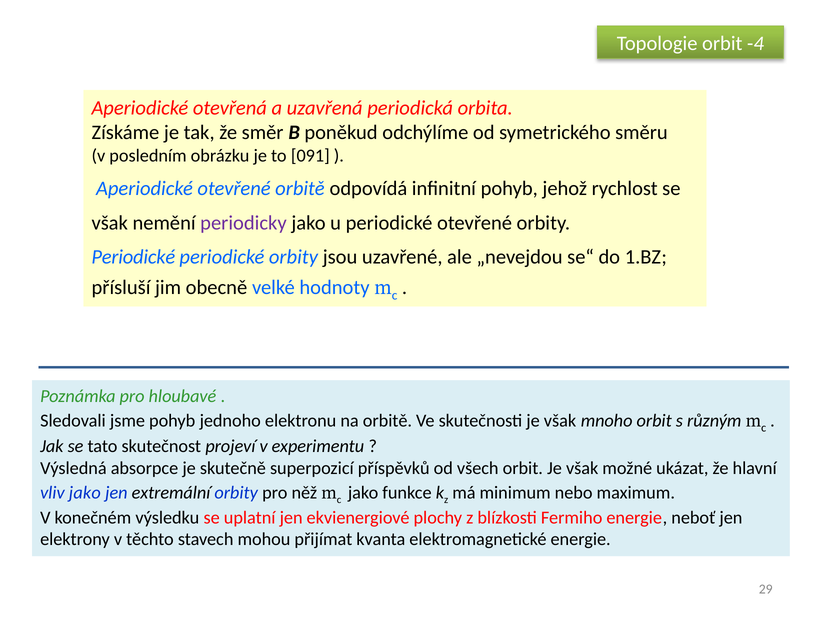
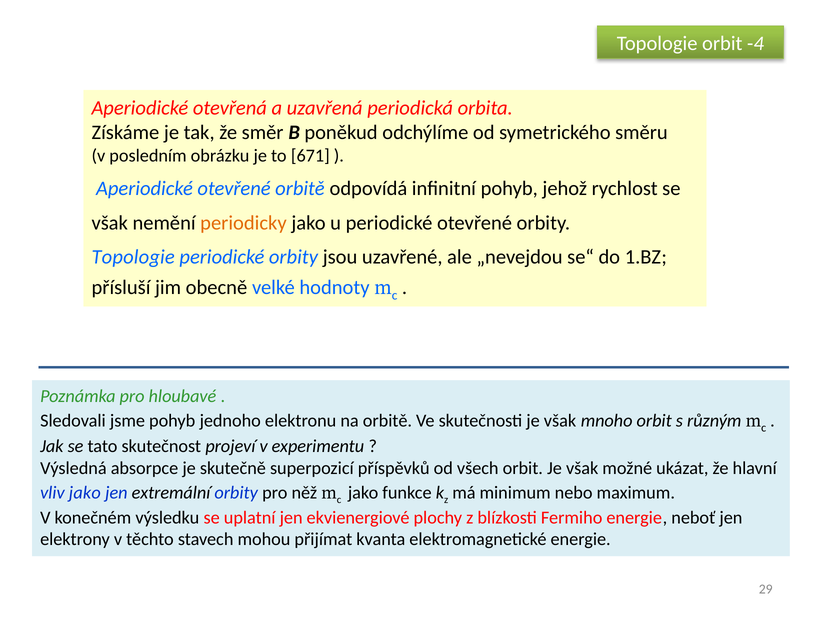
091: 091 -> 671
periodicky colour: purple -> orange
Periodické at (133, 257): Periodické -> Topologie
